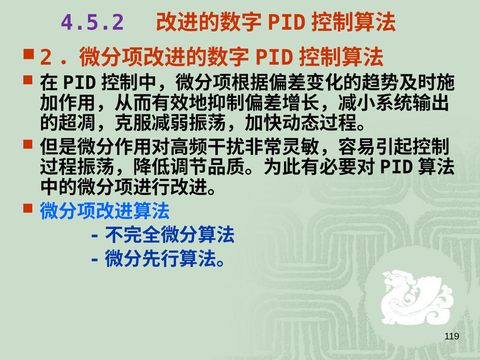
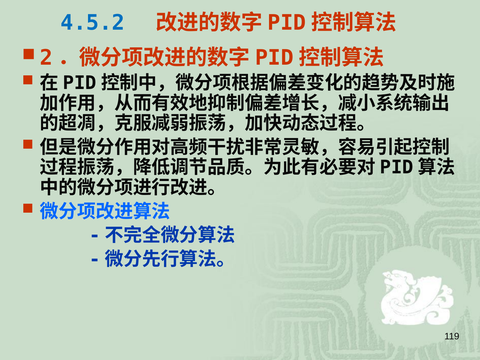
4.5.2 colour: purple -> blue
